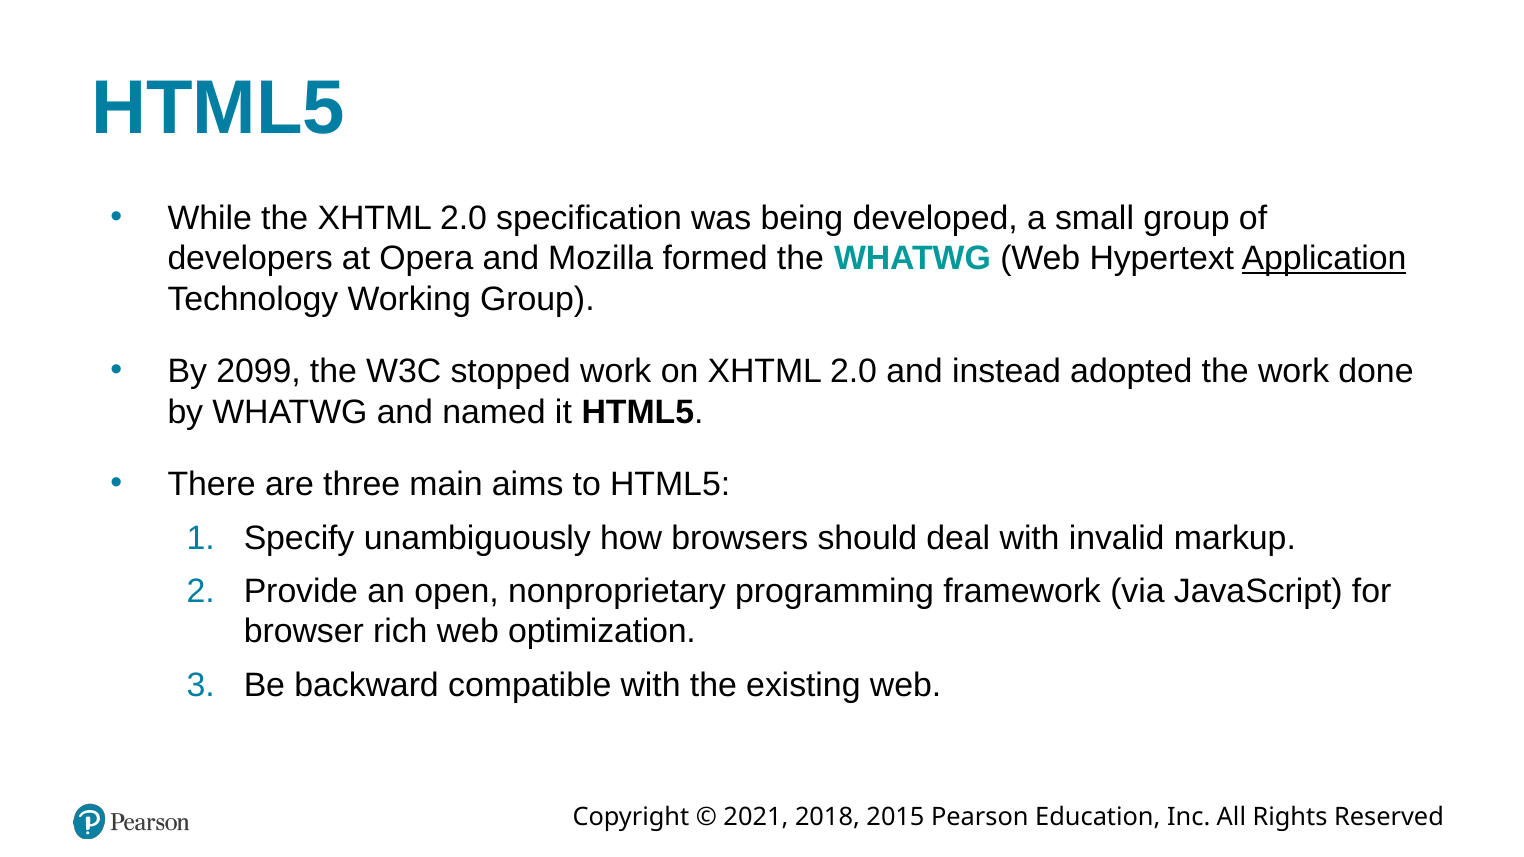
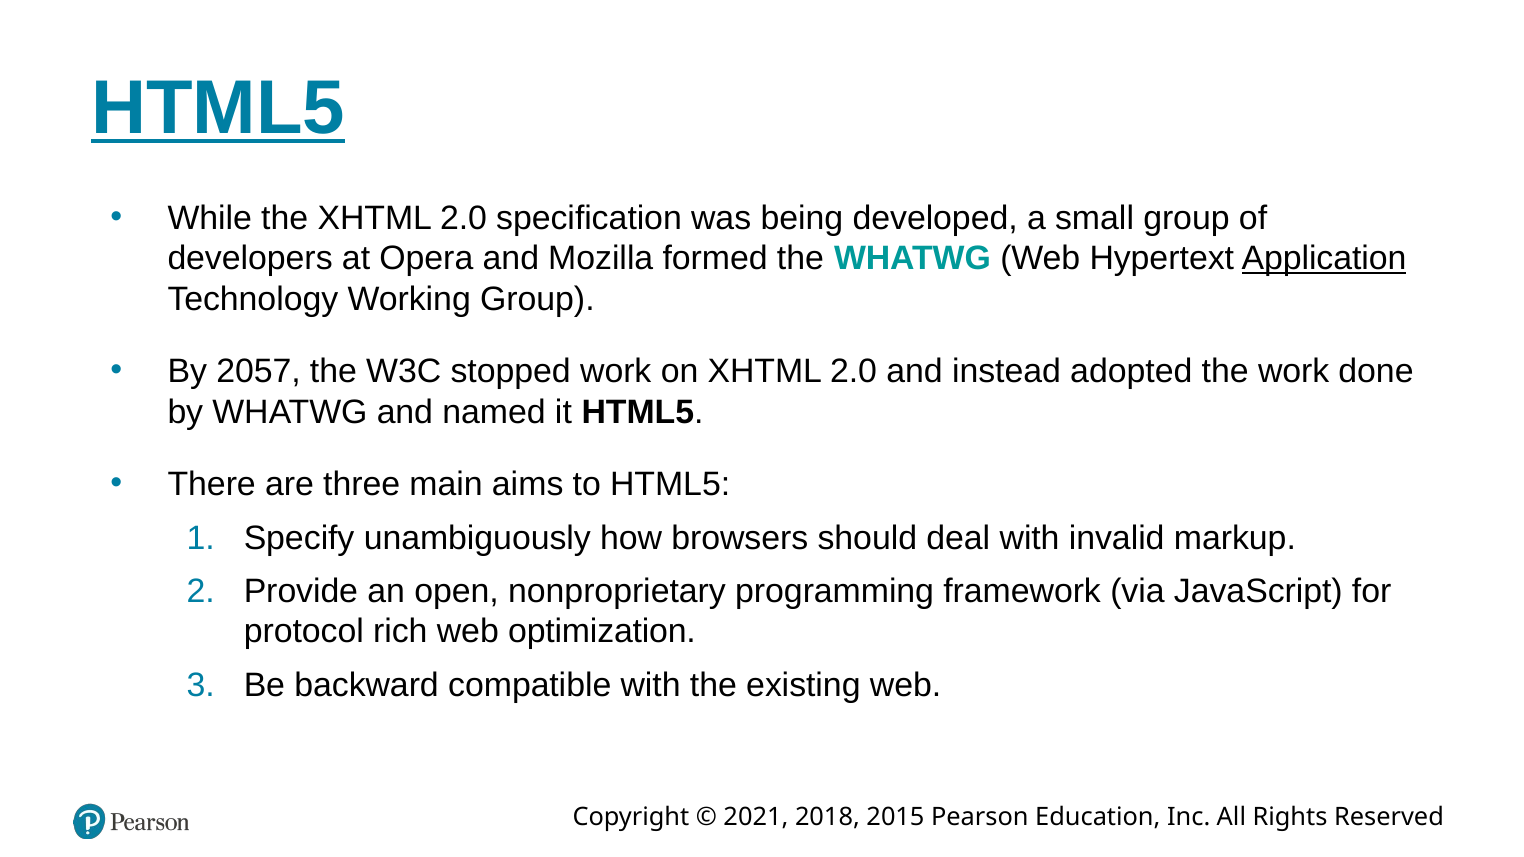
HTML5 at (218, 108) underline: none -> present
2099: 2099 -> 2057
browser: browser -> protocol
